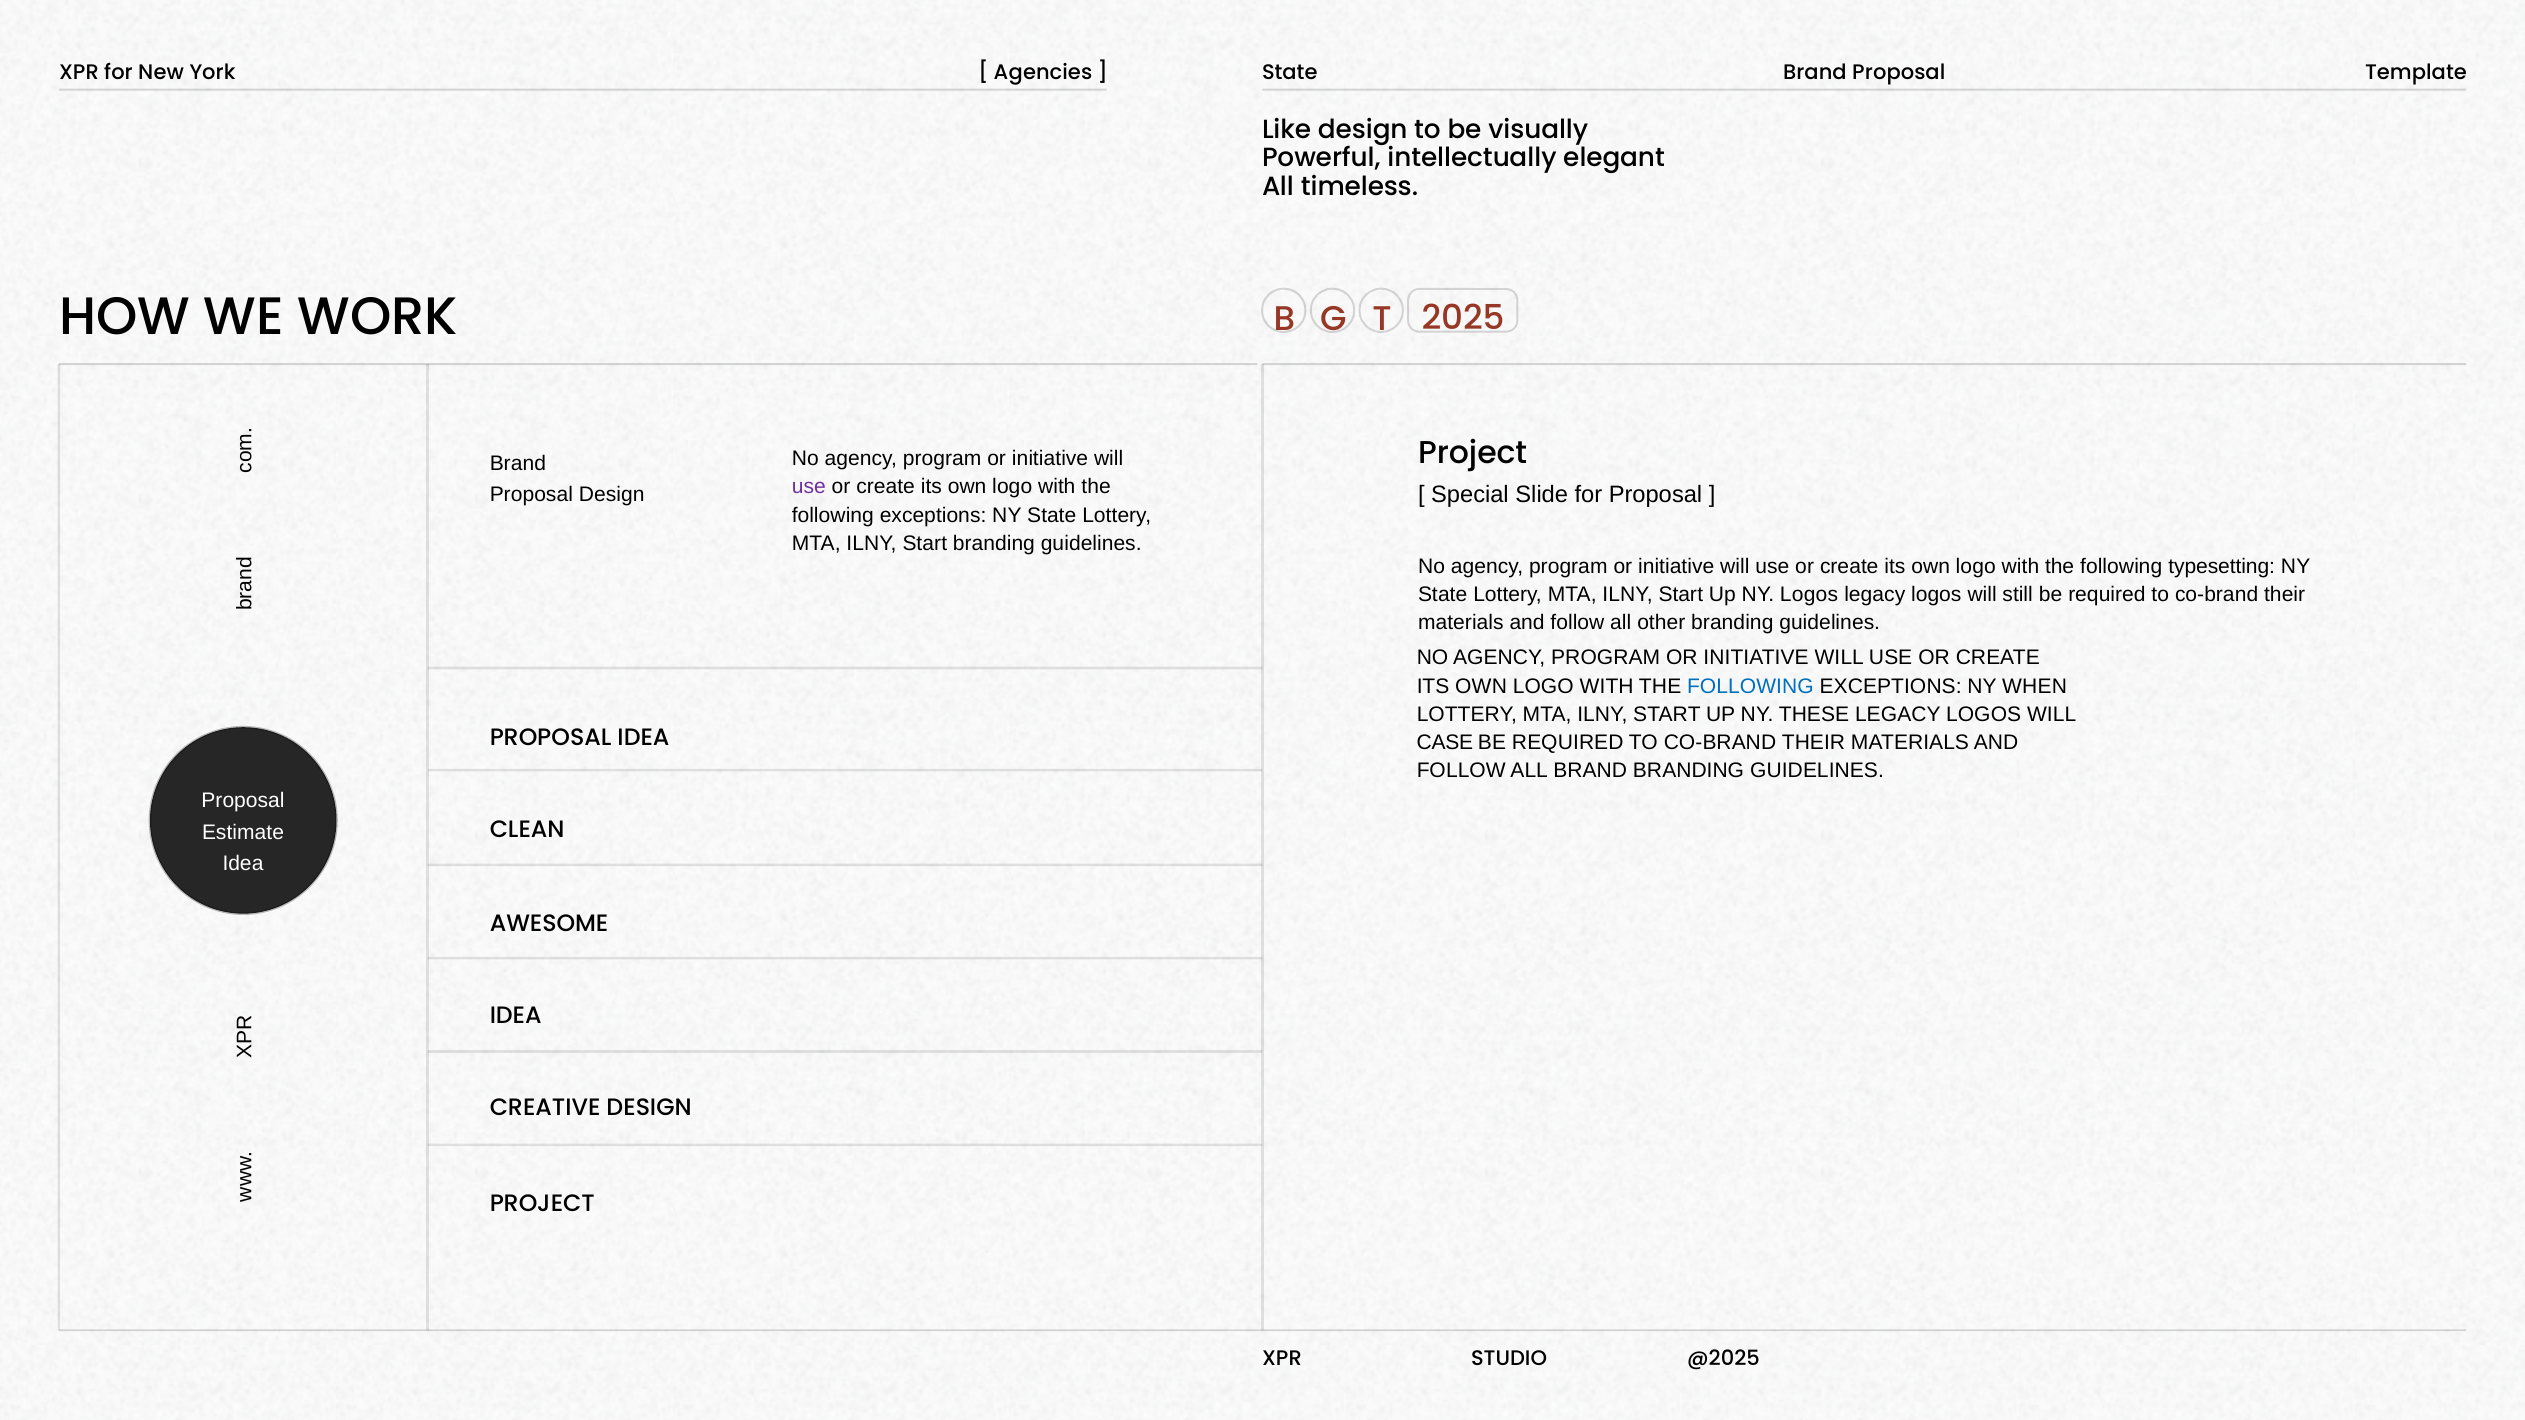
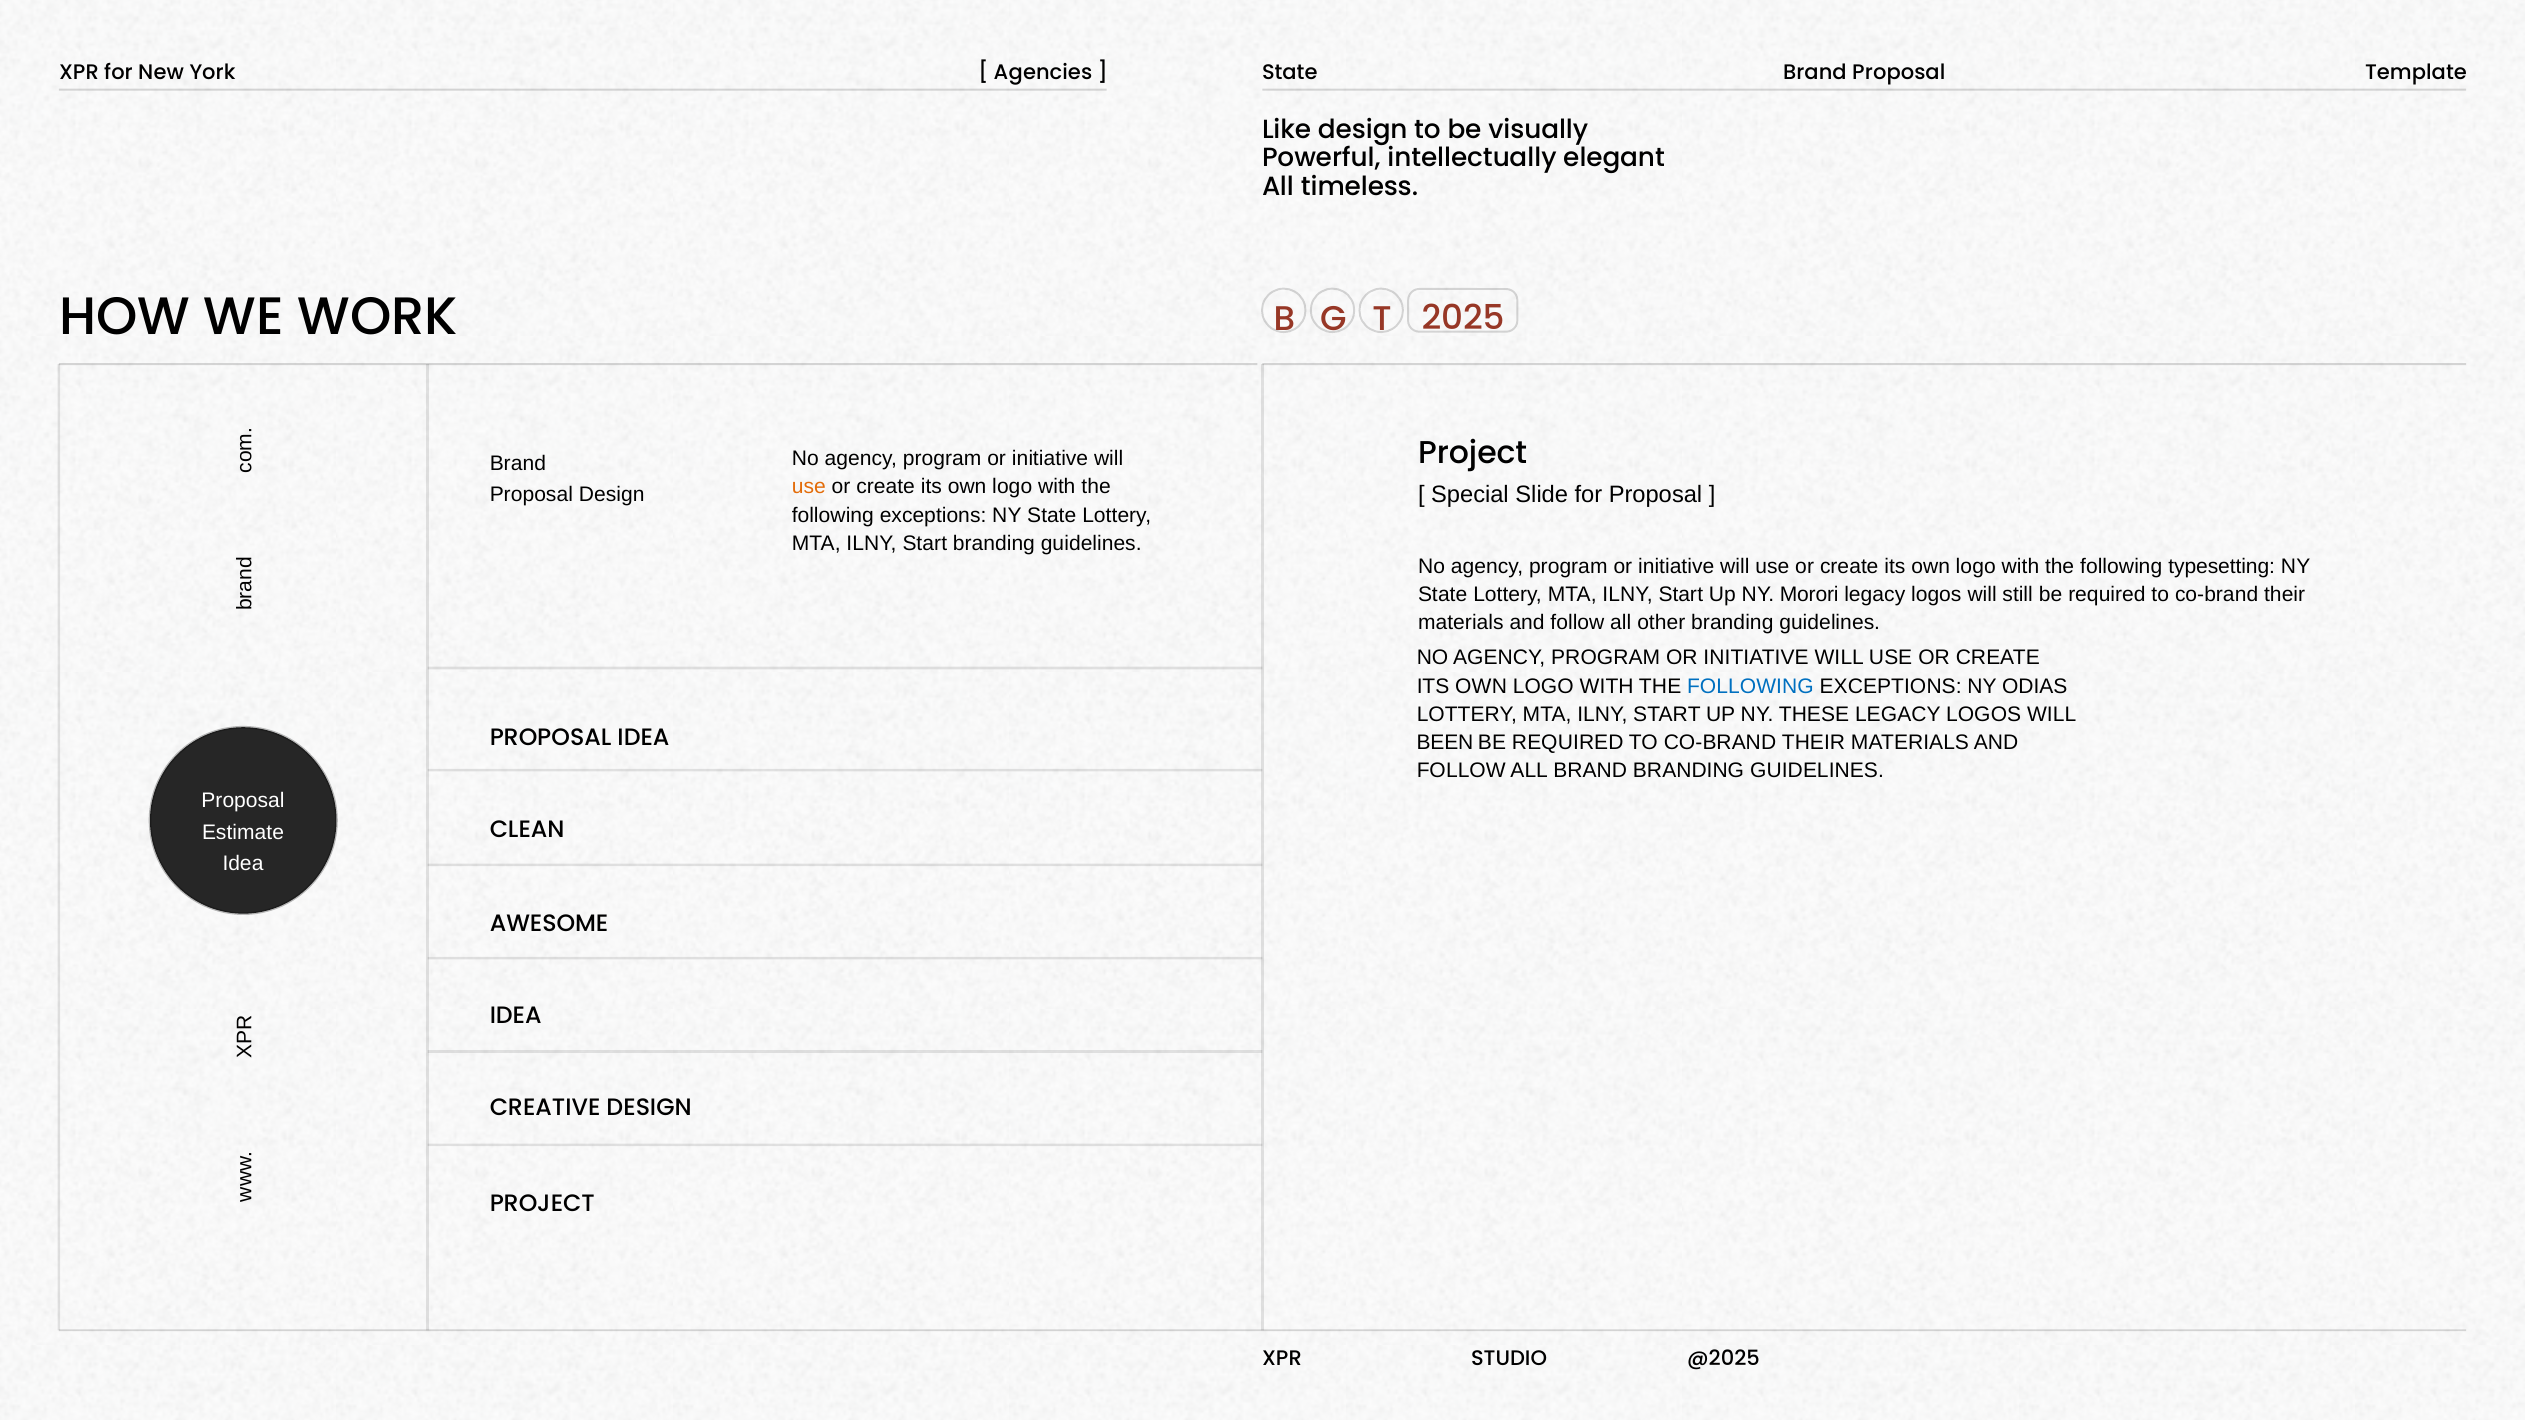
use at (809, 487) colour: purple -> orange
NY Logos: Logos -> Morori
WHEN: WHEN -> ODIAS
CASE: CASE -> BEEN
